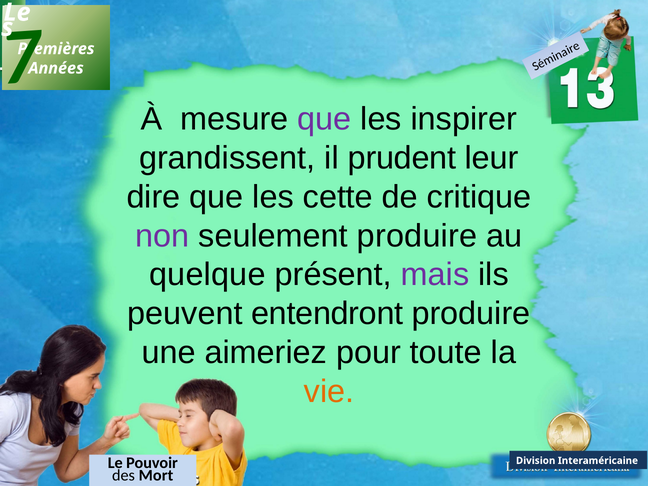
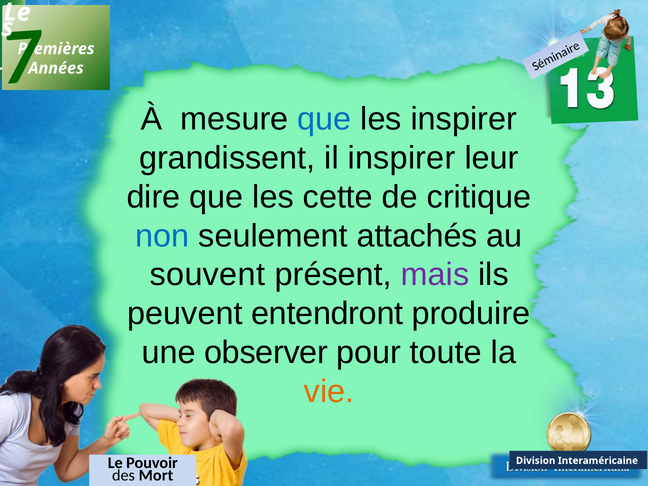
que at (324, 119) colour: purple -> blue
il prudent: prudent -> inspirer
non colour: purple -> blue
seulement produire: produire -> attachés
quelque: quelque -> souvent
aimeriez: aimeriez -> observer
